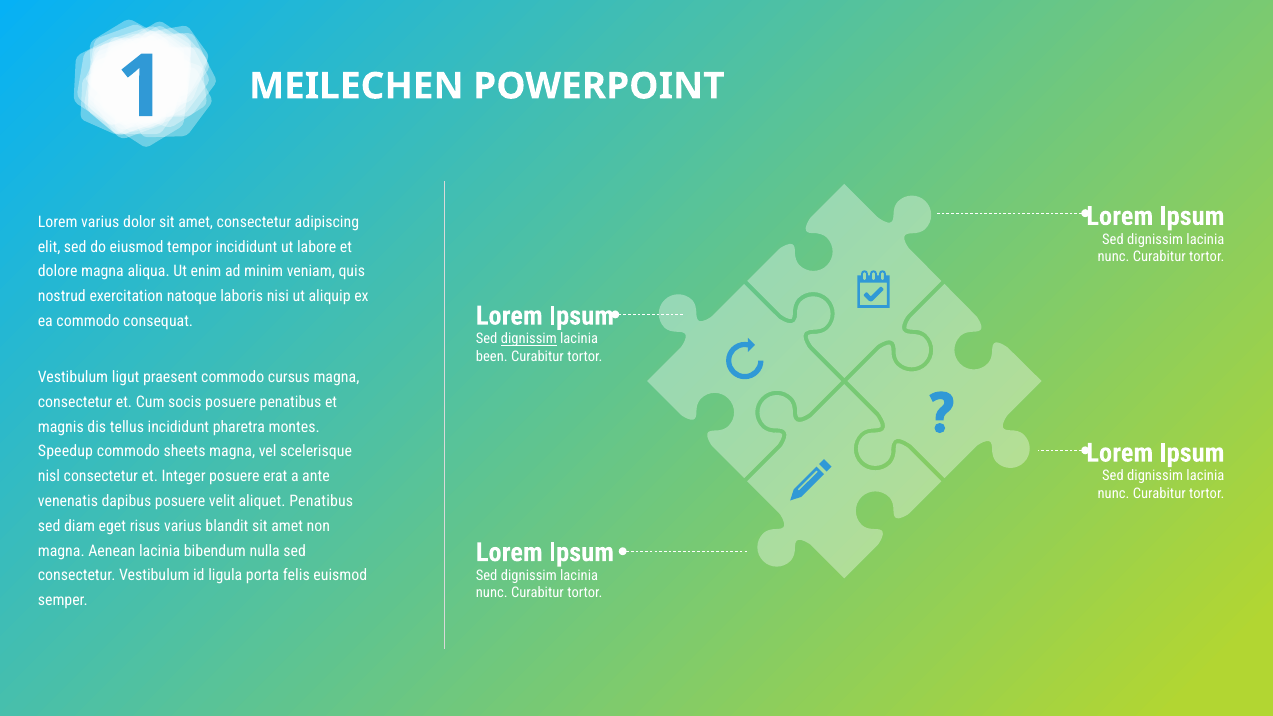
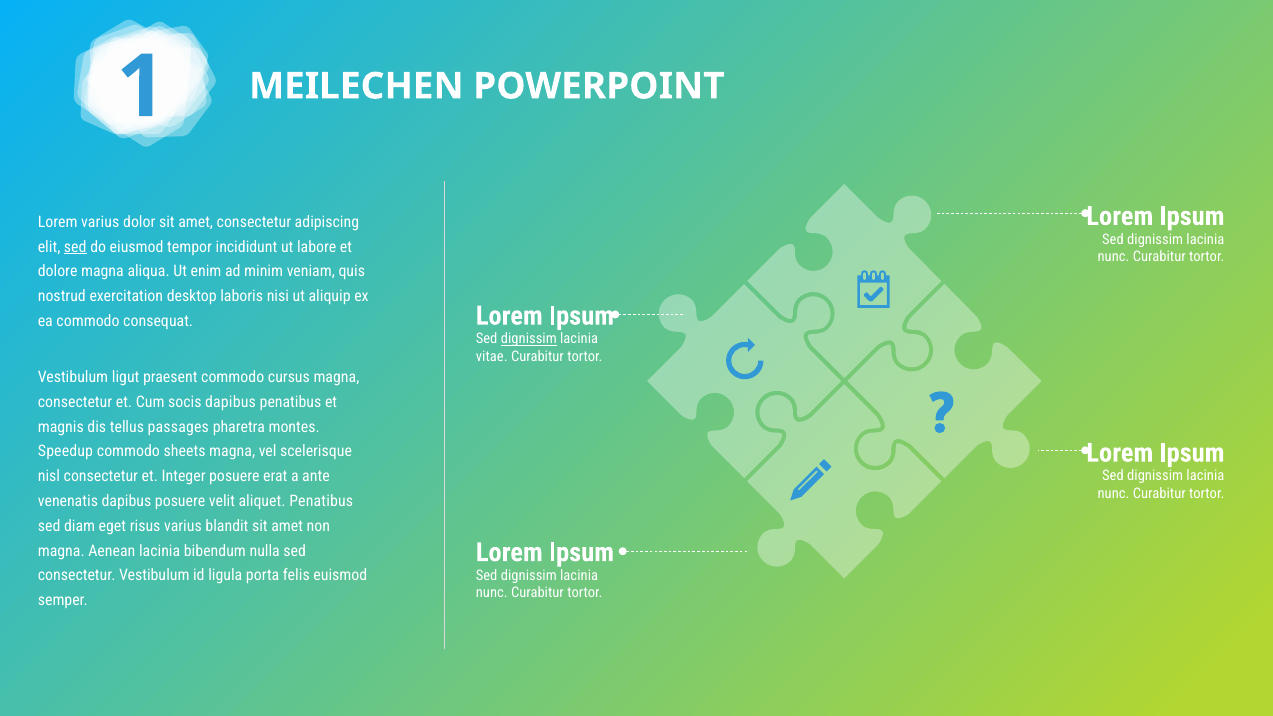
sed at (75, 247) underline: none -> present
natoque: natoque -> desktop
been: been -> vitae
socis posuere: posuere -> dapibus
tellus incididunt: incididunt -> passages
